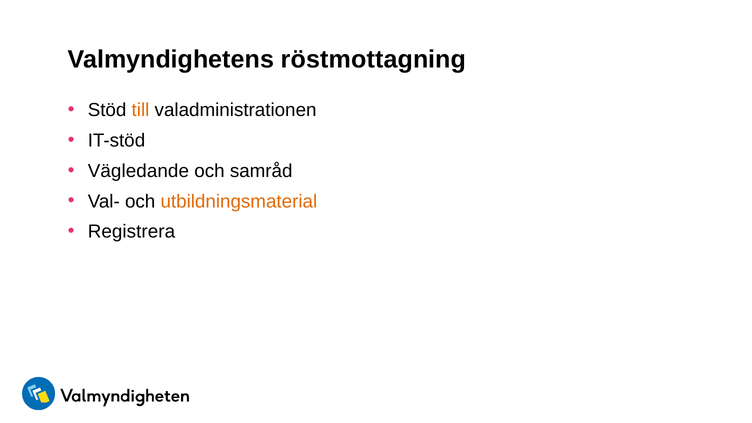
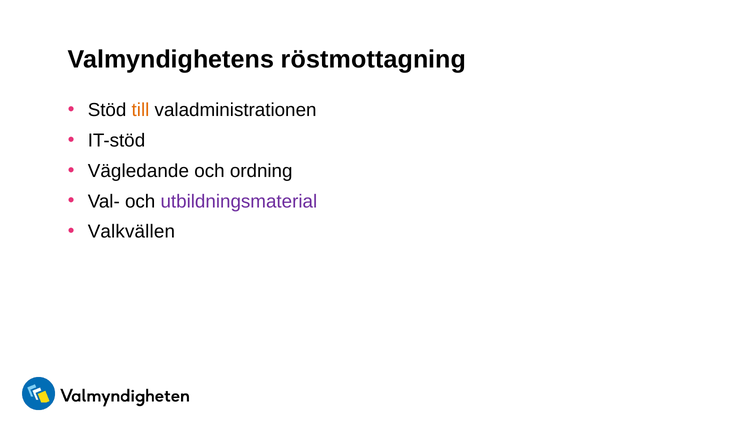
samråd: samråd -> ordning
utbildningsmaterial colour: orange -> purple
Registrera: Registrera -> Valkvällen
